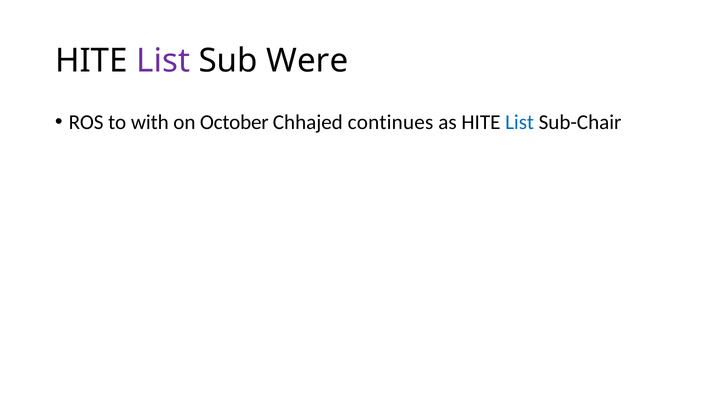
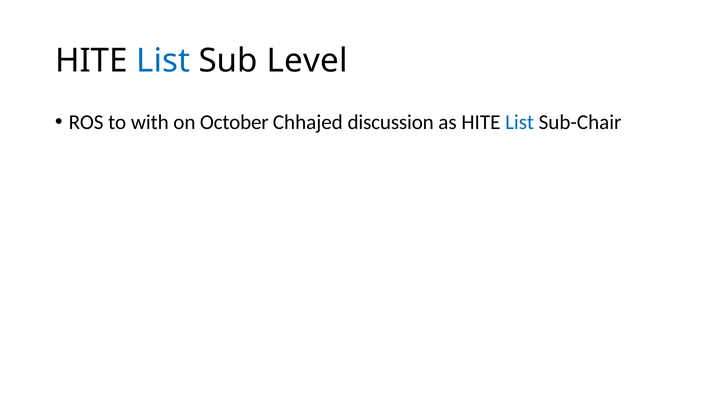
List at (163, 61) colour: purple -> blue
Were: Were -> Level
continues: continues -> discussion
